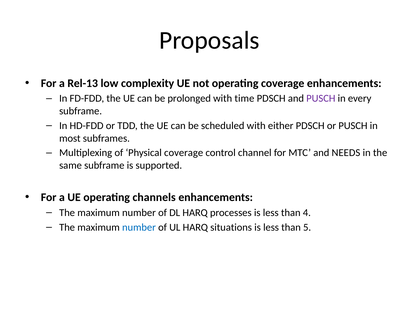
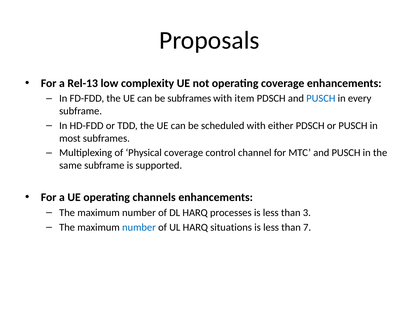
be prolonged: prolonged -> subframes
time: time -> item
PUSCH at (321, 99) colour: purple -> blue
MTC and NEEDS: NEEDS -> PUSCH
4: 4 -> 3
5: 5 -> 7
